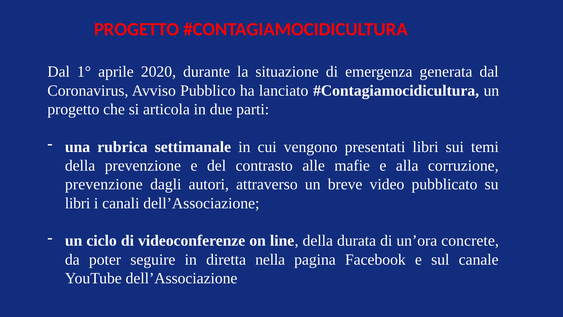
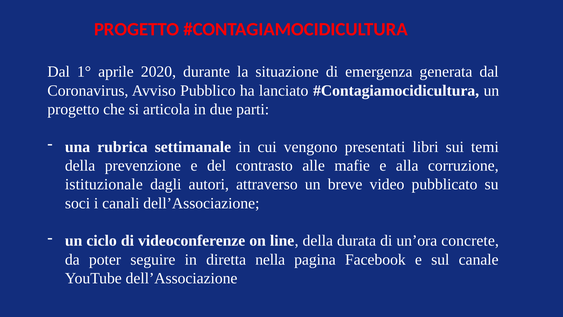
prevenzione at (104, 184): prevenzione -> istituzionale
libri at (78, 203): libri -> soci
